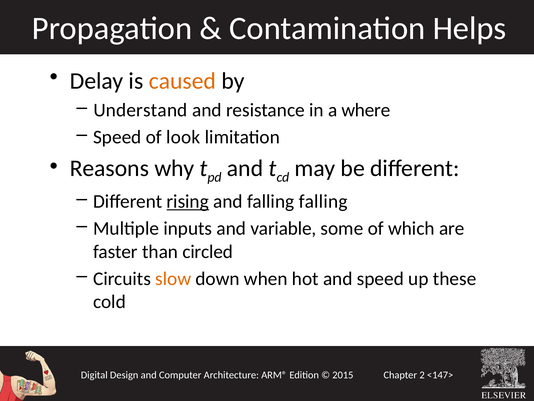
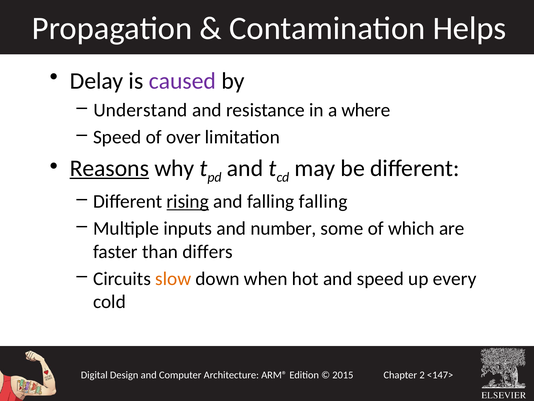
caused colour: orange -> purple
look: look -> over
Reasons underline: none -> present
variable: variable -> number
circled: circled -> differs
these: these -> every
